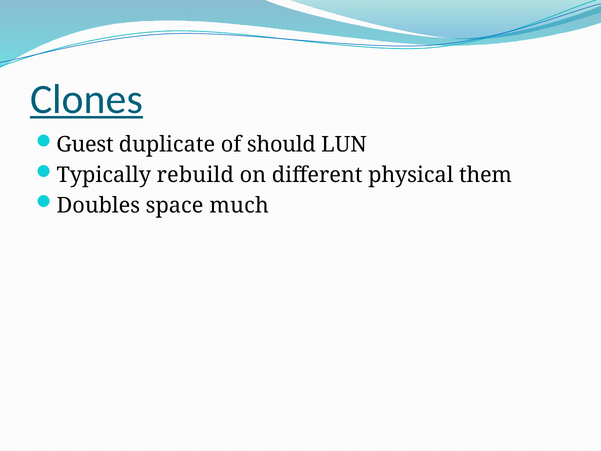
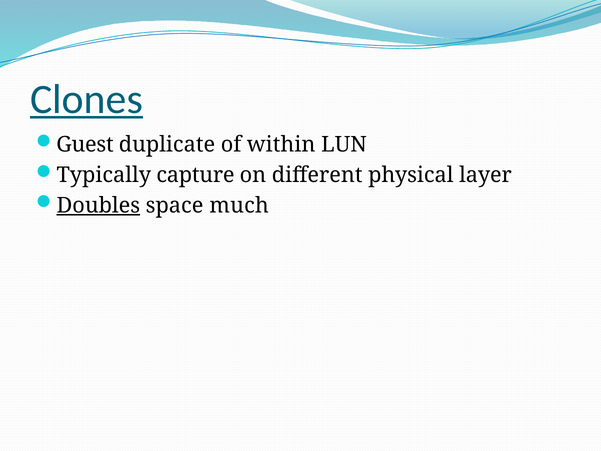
should: should -> within
rebuild: rebuild -> capture
them: them -> layer
Doubles underline: none -> present
